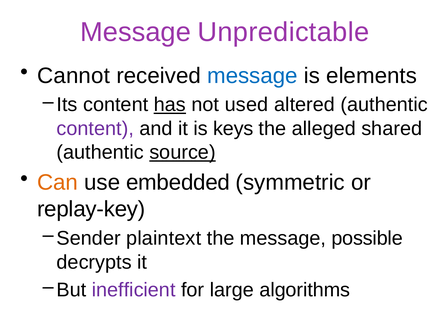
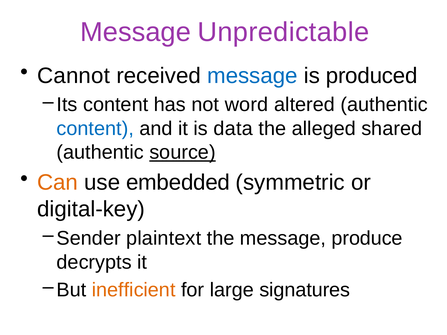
elements: elements -> produced
has underline: present -> none
used: used -> word
content at (95, 129) colour: purple -> blue
keys: keys -> data
replay-key: replay-key -> digital-key
possible: possible -> produce
inefficient colour: purple -> orange
algorithms: algorithms -> signatures
